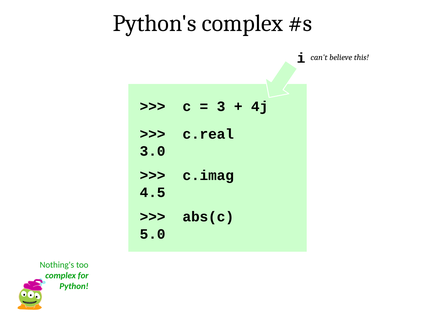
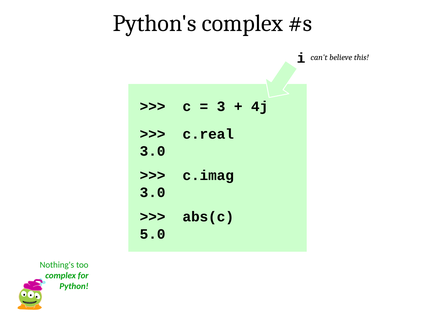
4.5 at (153, 193): 4.5 -> 3.0
